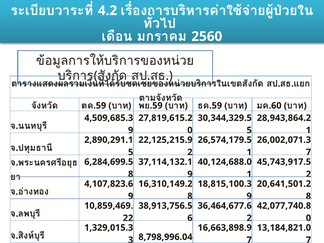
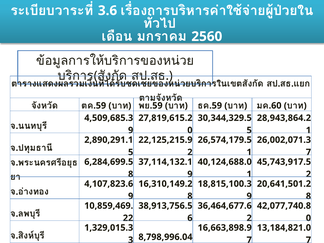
4.2: 4.2 -> 3.6
